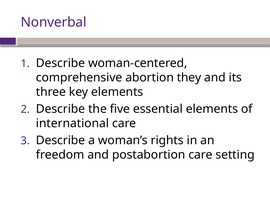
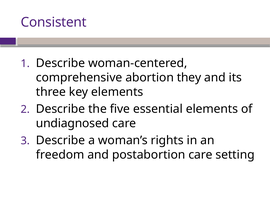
Nonverbal: Nonverbal -> Consistent
international: international -> undiagnosed
